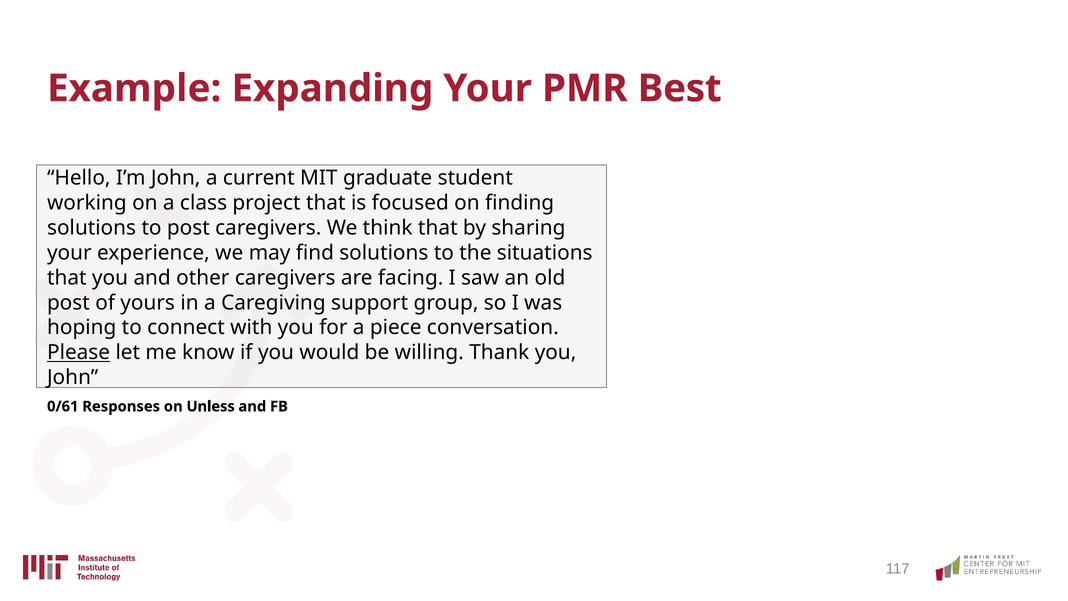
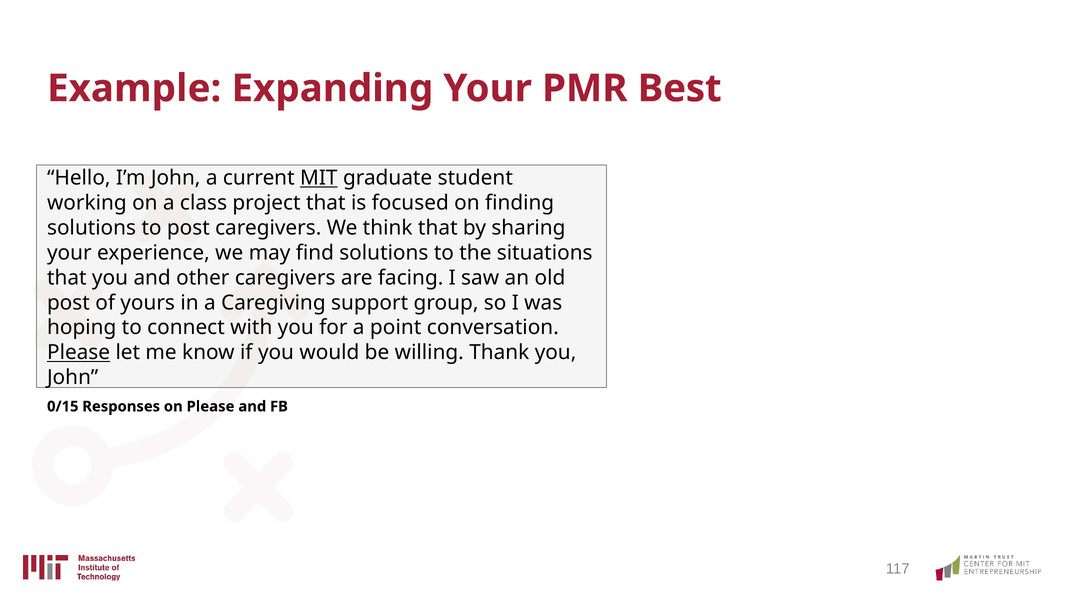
MIT underline: none -> present
piece: piece -> point
0/61: 0/61 -> 0/15
on Unless: Unless -> Please
